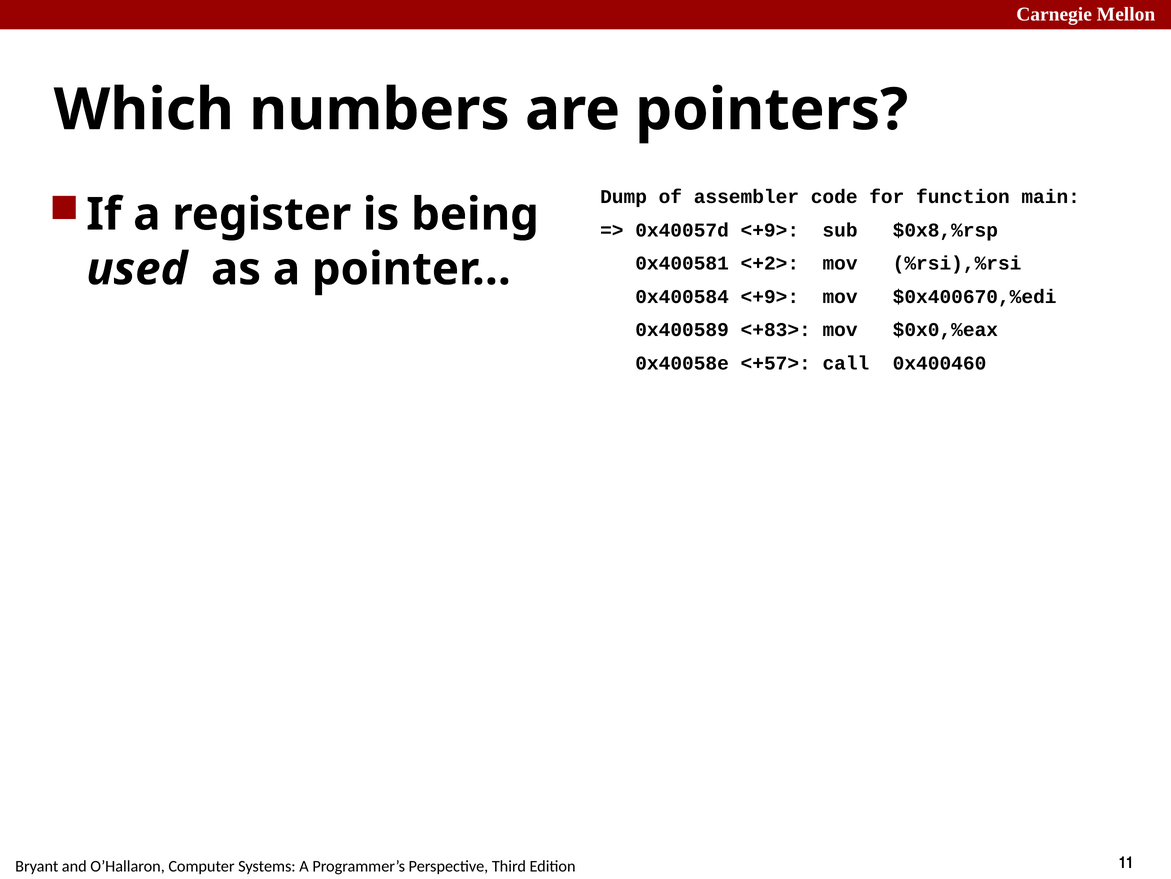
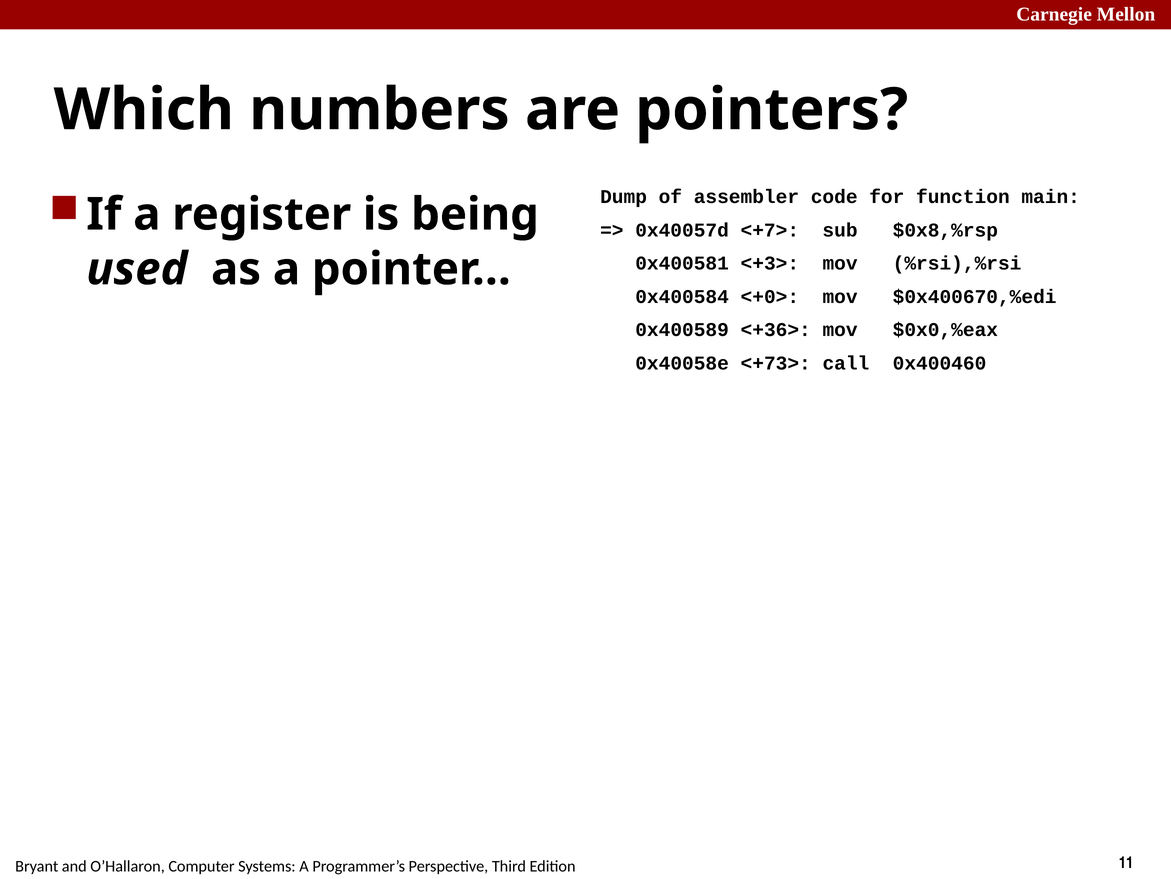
0x40057d <+9>: <+9> -> <+7>
<+2>: <+2> -> <+3>
0x400584 <+9>: <+9> -> <+0>
<+83>: <+83> -> <+36>
<+57>: <+57> -> <+73>
